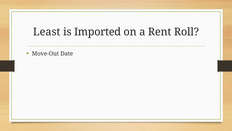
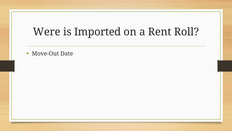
Least: Least -> Were
